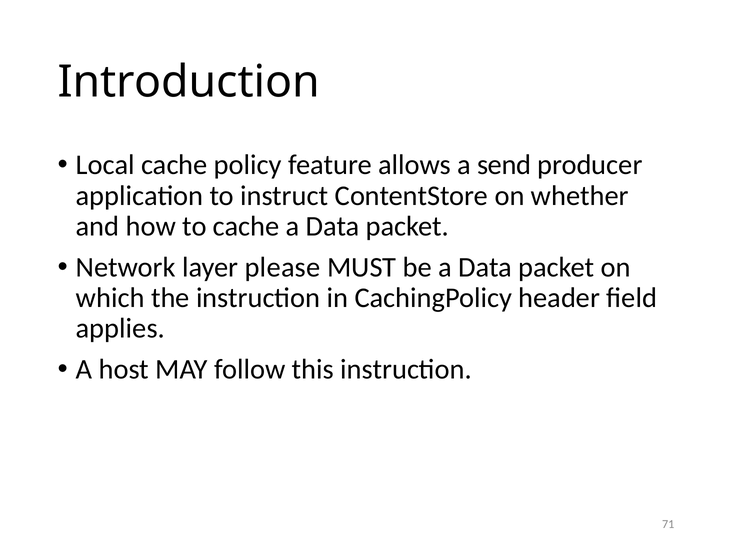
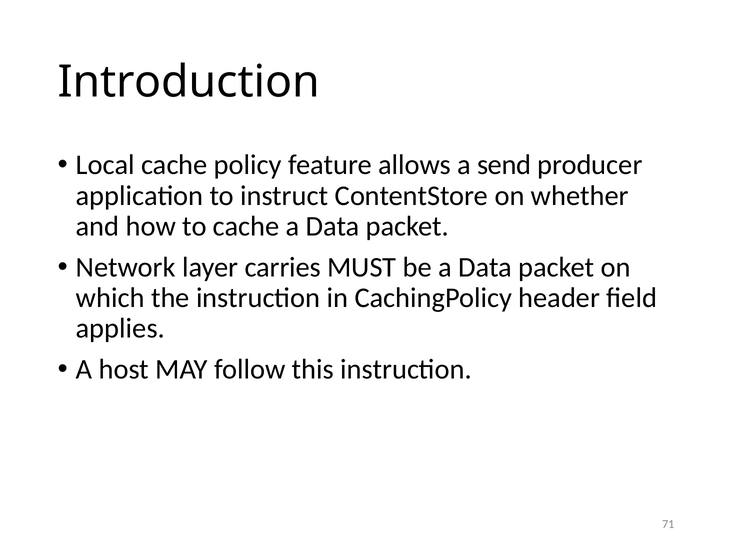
please: please -> carries
